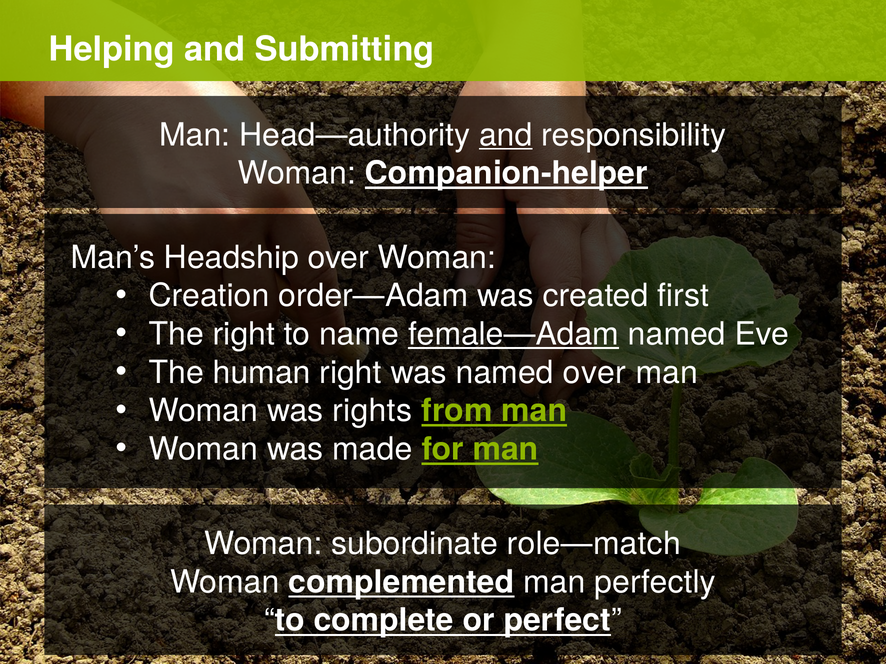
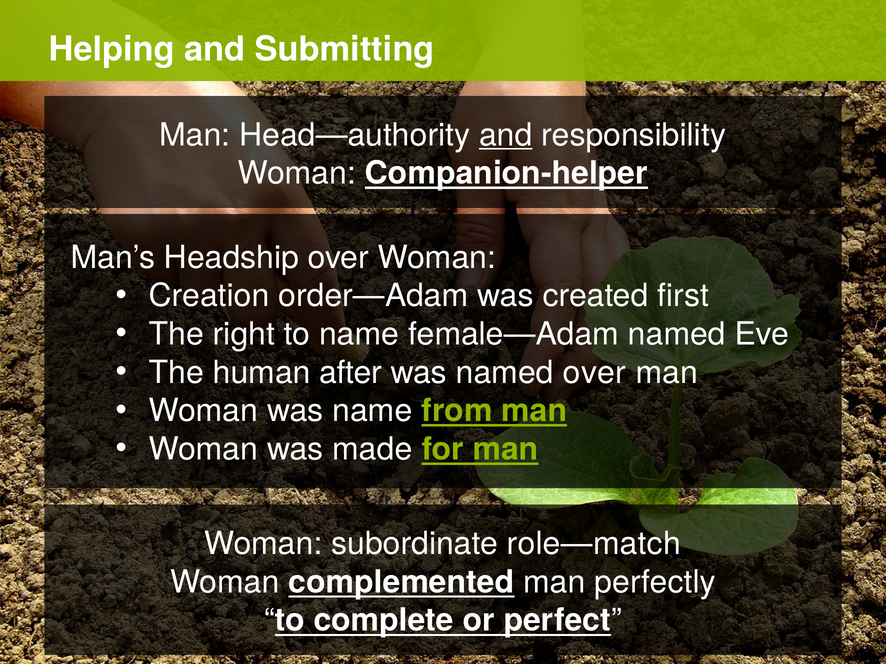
female—Adam underline: present -> none
human right: right -> after
was rights: rights -> name
